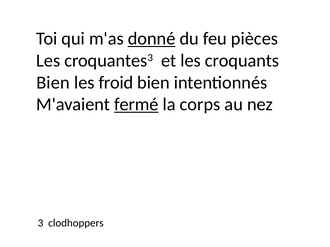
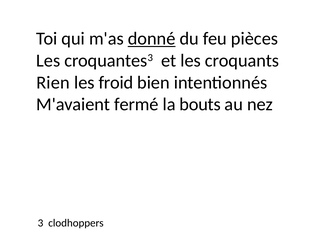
Bien at (53, 83): Bien -> Rien
fermé underline: present -> none
corps: corps -> bouts
